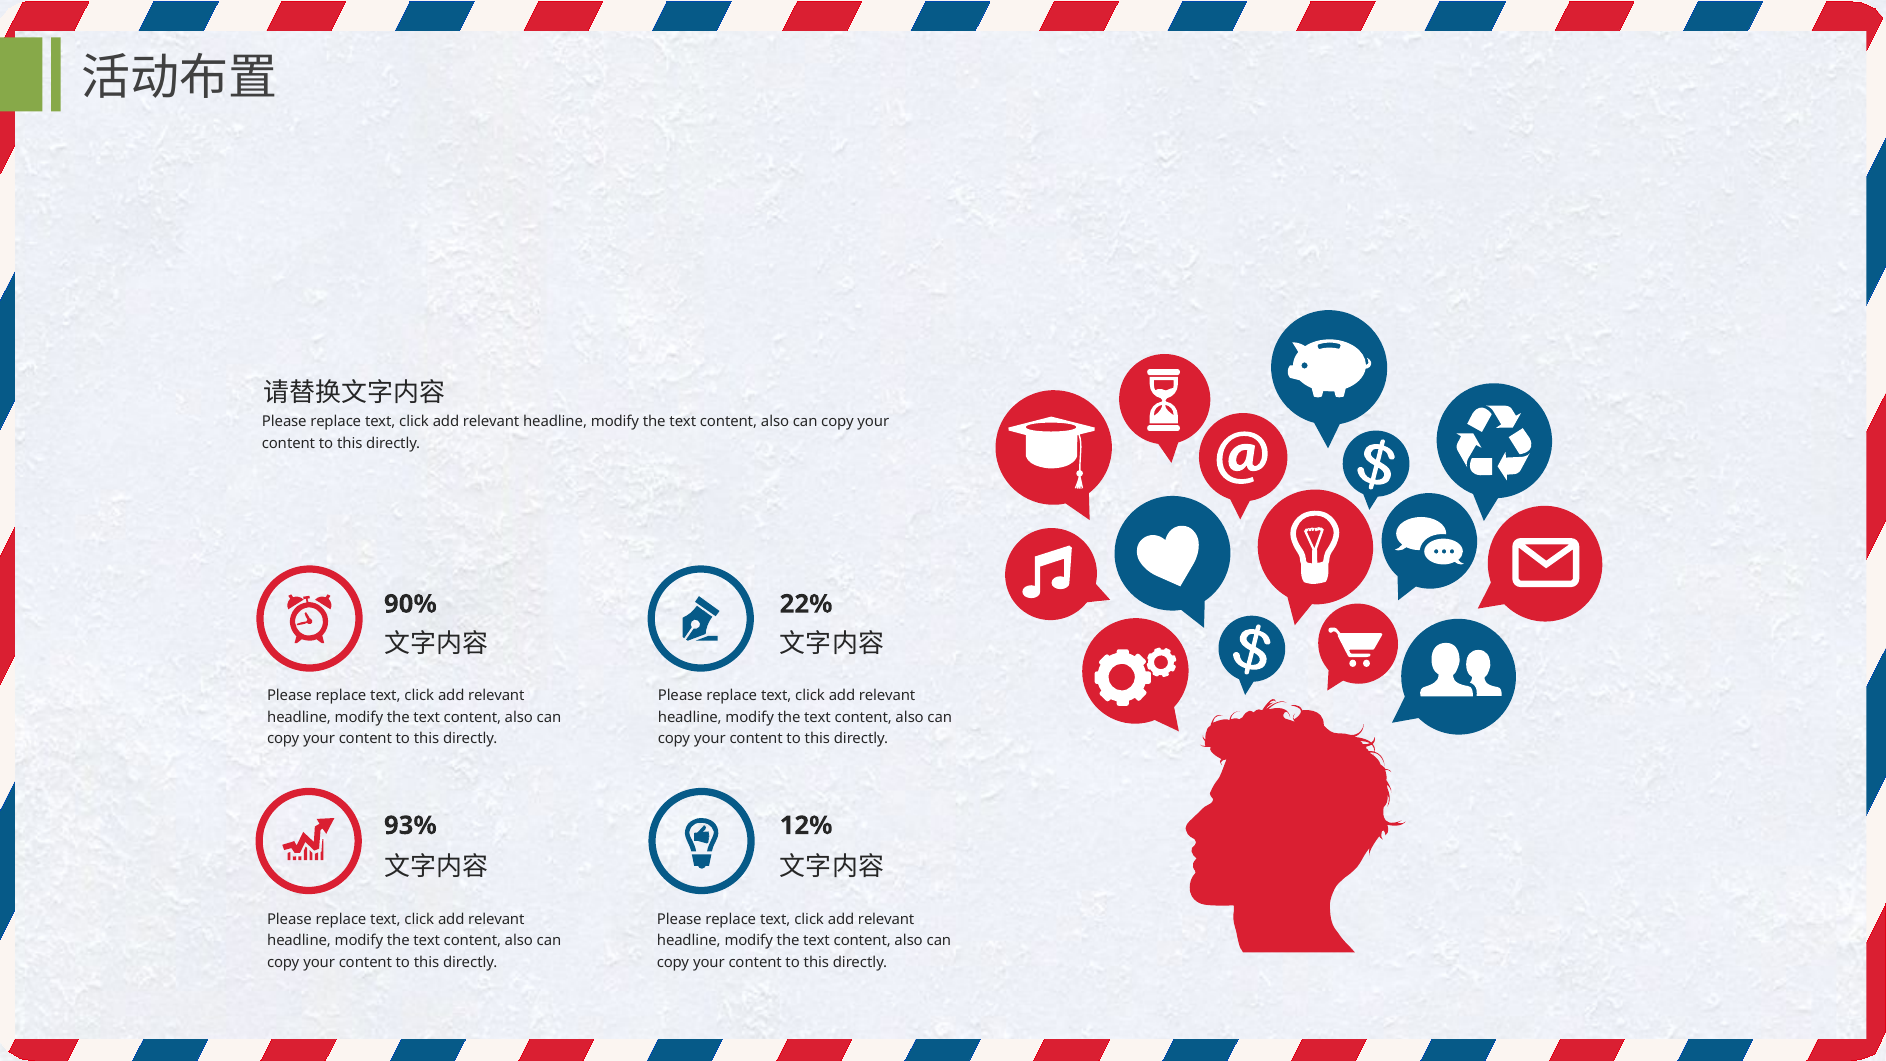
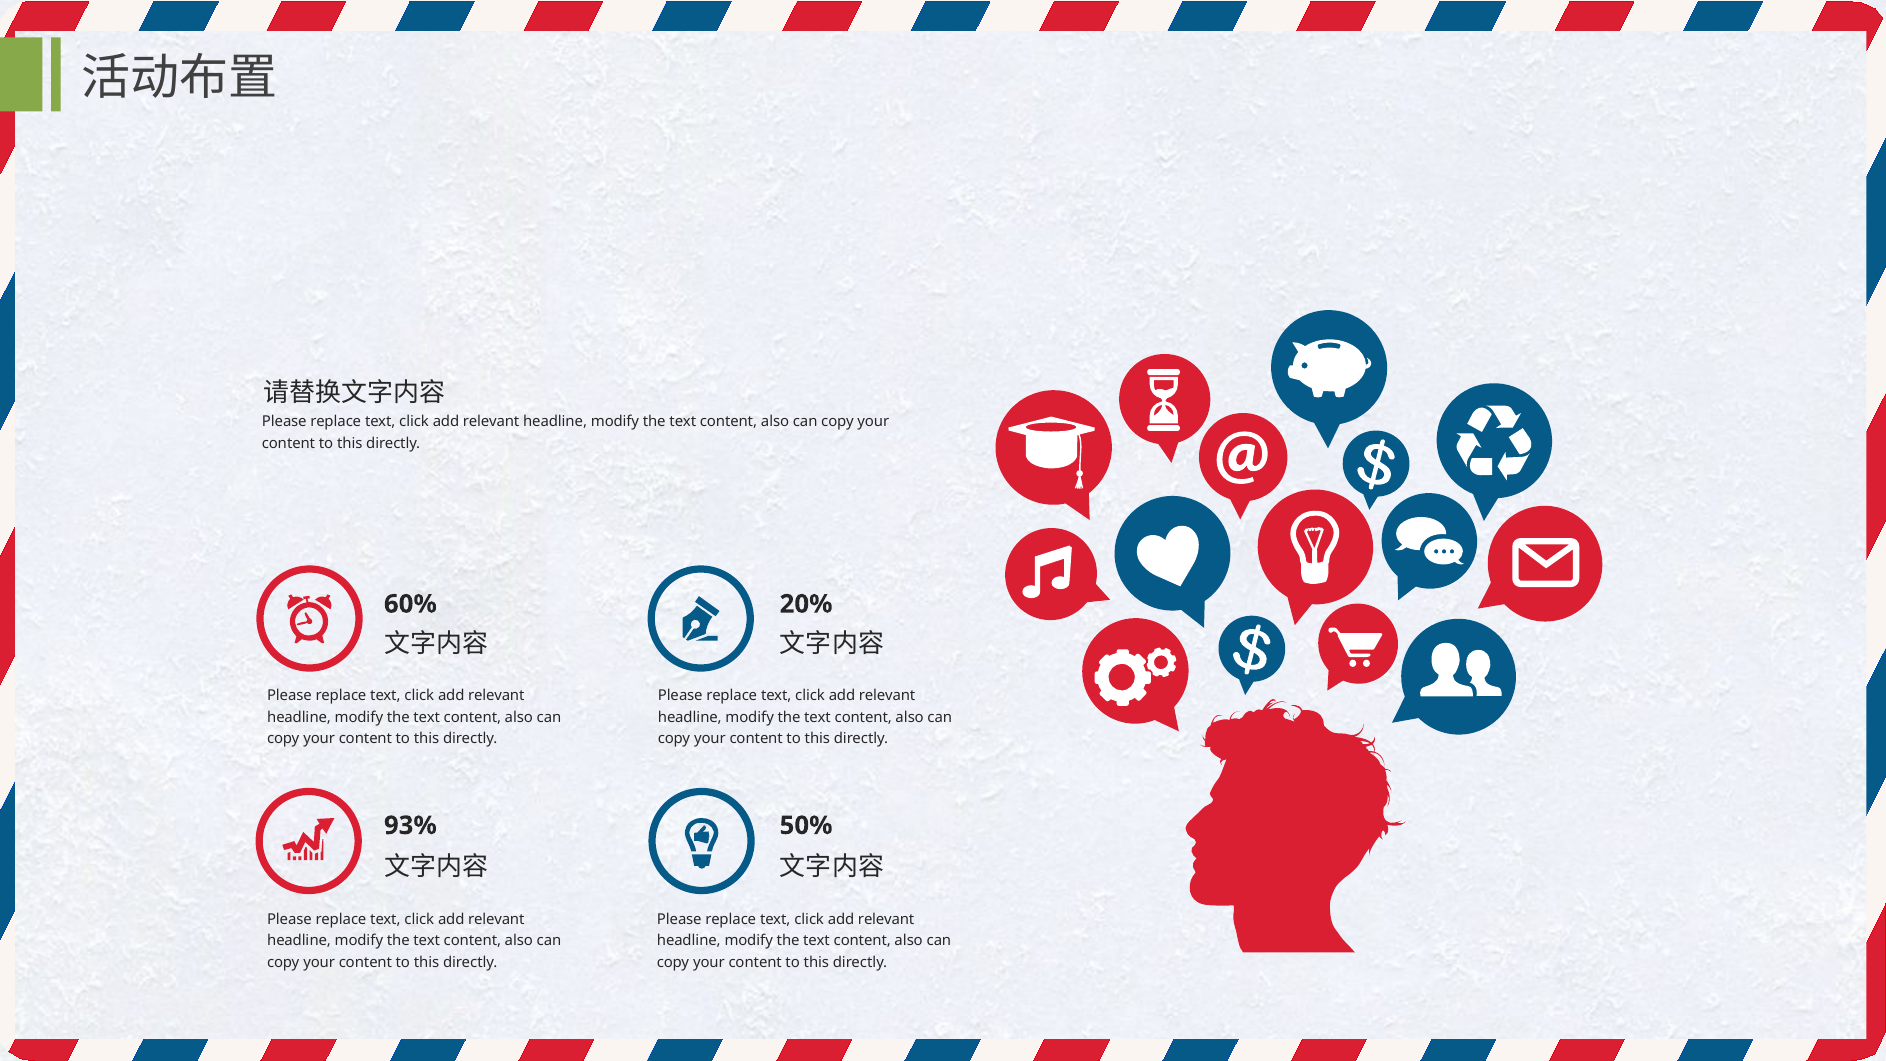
90%: 90% -> 60%
22%: 22% -> 20%
12%: 12% -> 50%
